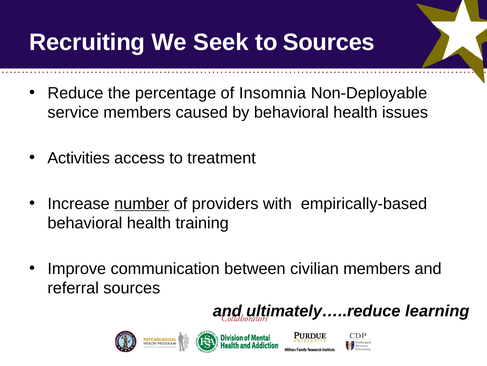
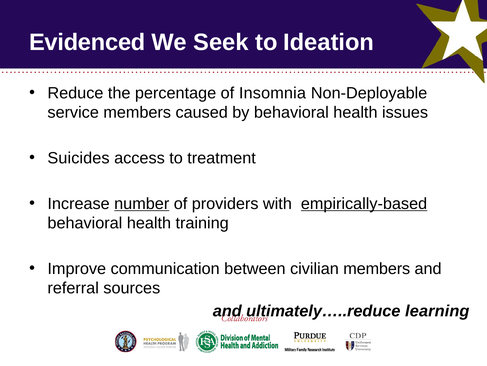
Recruiting: Recruiting -> Evidenced
to Sources: Sources -> Ideation
Activities: Activities -> Suicides
empirically-based underline: none -> present
